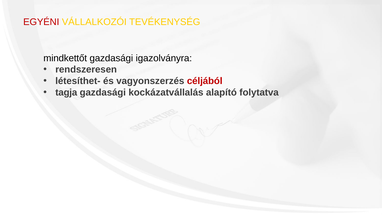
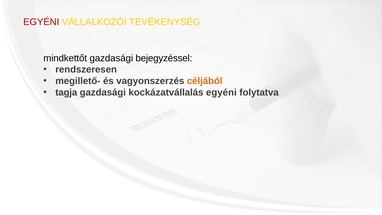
igazolványra: igazolványra -> bejegyzéssel
létesíthet-: létesíthet- -> megillető-
céljából colour: red -> orange
kockázatvállalás alapító: alapító -> egyéni
